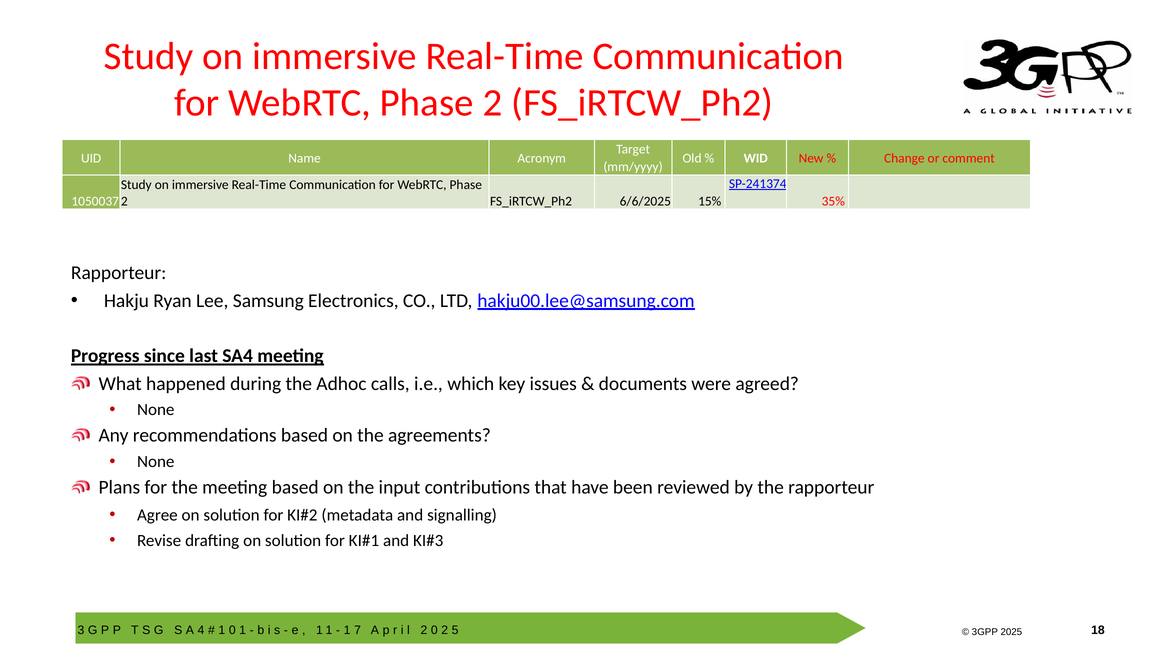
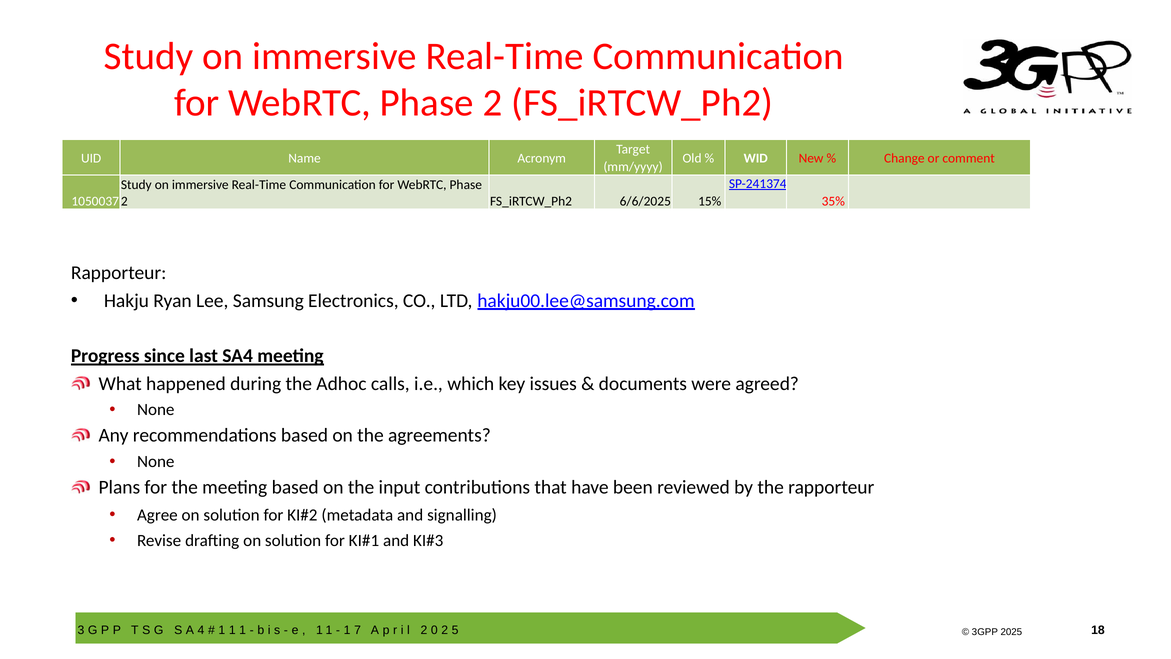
0 at (232, 630): 0 -> 1
